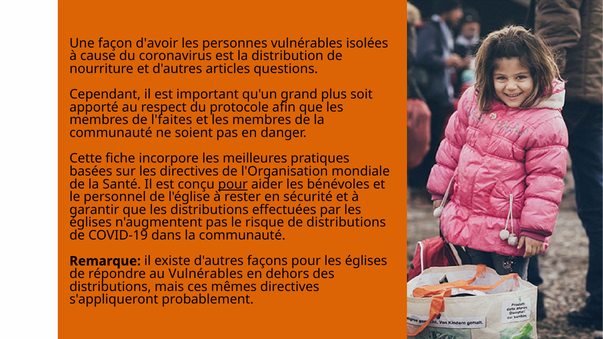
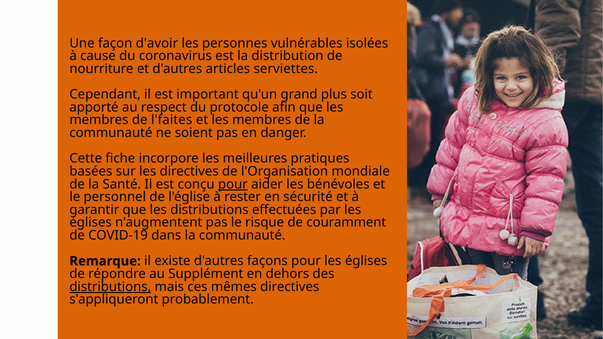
questions: questions -> serviettes
de distributions: distributions -> couramment
au Vulnérables: Vulnérables -> Supplément
distributions at (110, 287) underline: none -> present
